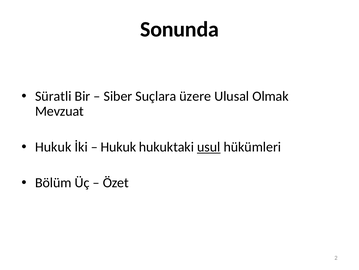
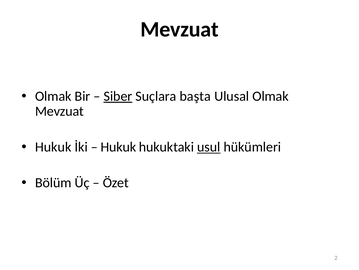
Sonunda at (180, 29): Sonunda -> Mevzuat
Süratli at (53, 96): Süratli -> Olmak
Siber underline: none -> present
üzere: üzere -> başta
